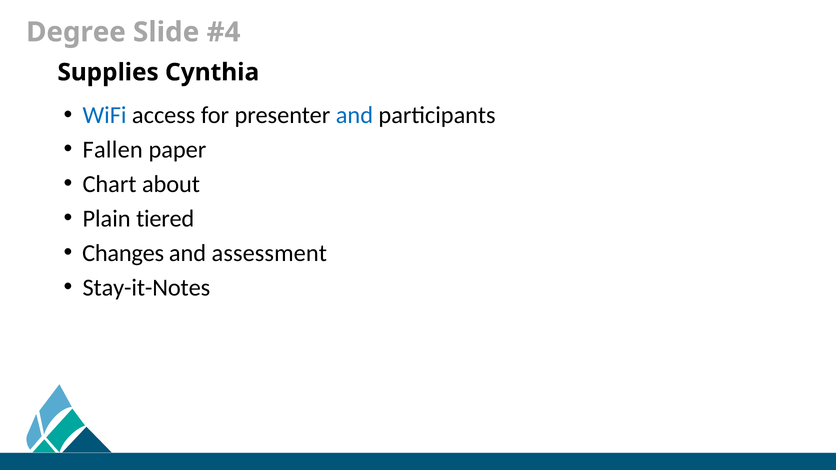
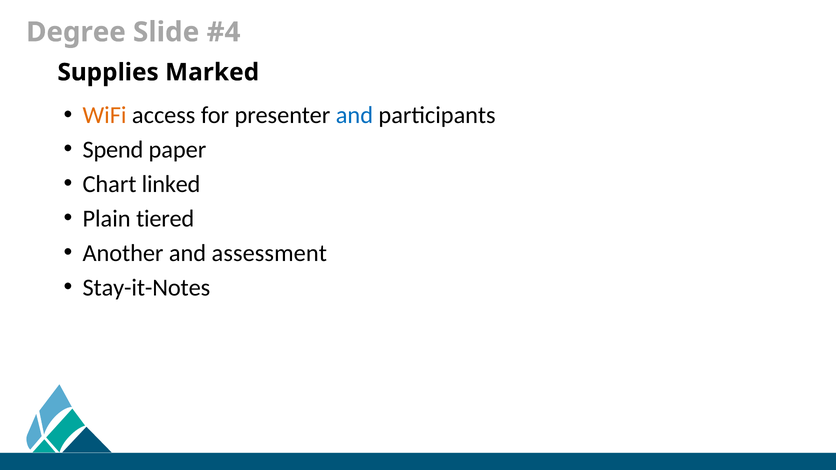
Cynthia: Cynthia -> Marked
WiFi colour: blue -> orange
Fallen: Fallen -> Spend
about: about -> linked
Changes: Changes -> Another
